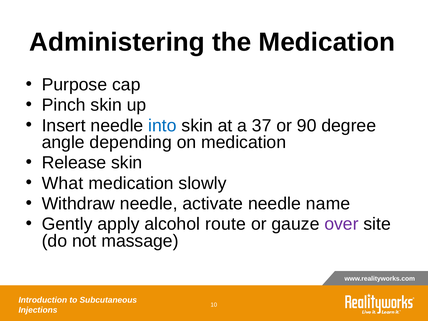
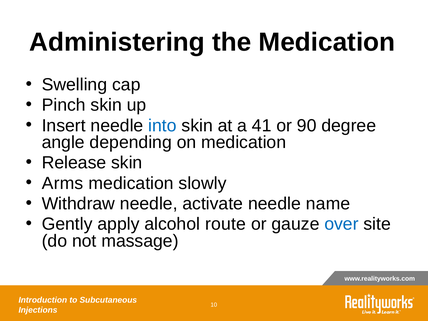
Purpose: Purpose -> Swelling
37: 37 -> 41
What: What -> Arms
over colour: purple -> blue
